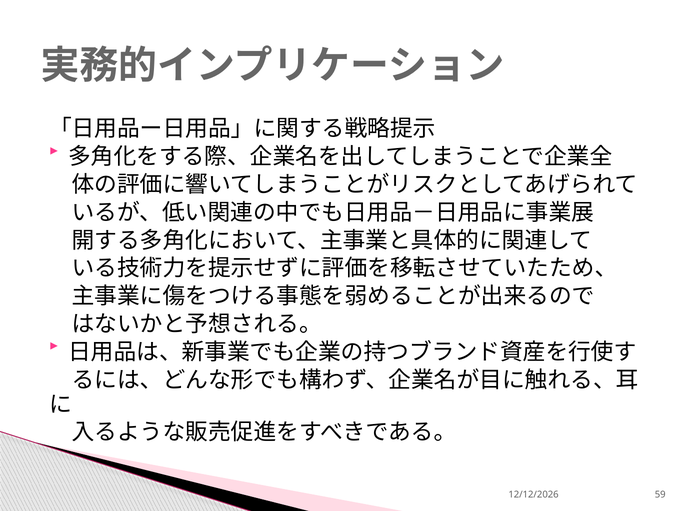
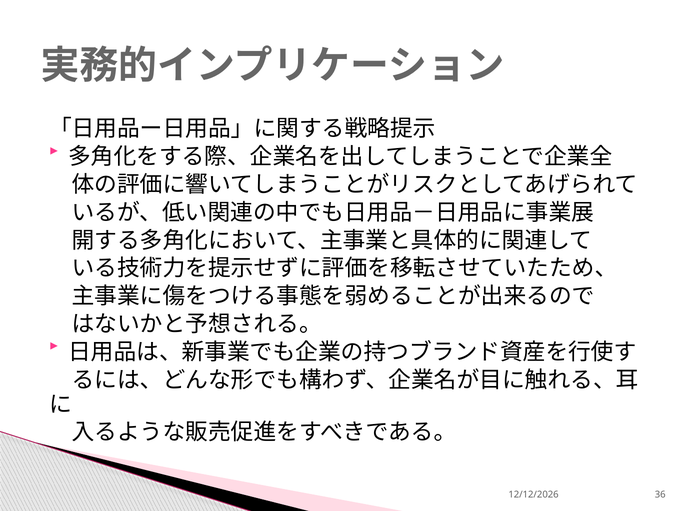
59: 59 -> 36
